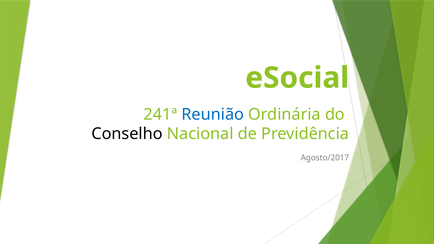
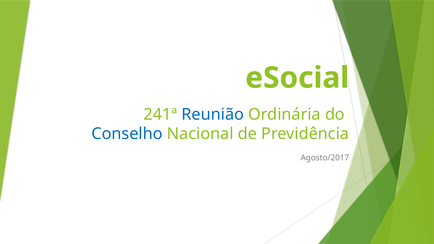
Conselho colour: black -> blue
